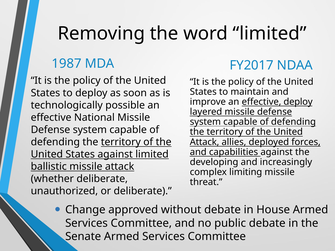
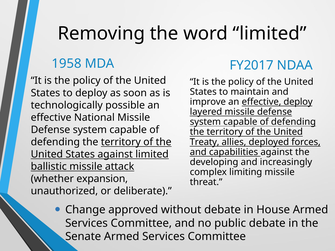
1987: 1987 -> 1958
Attack at (205, 142): Attack -> Treaty
whether deliberate: deliberate -> expansion
